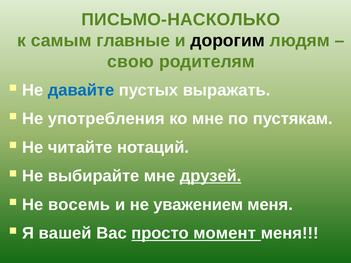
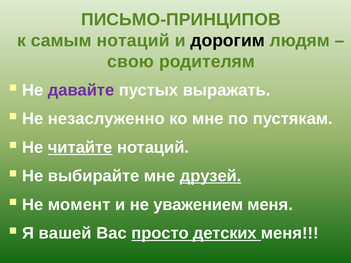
ПИСЬМО-НАСКОЛЬКО: ПИСЬМО-НАСКОЛЬКО -> ПИСЬМО-ПРИНЦИПОВ
самым главные: главные -> нотаций
давайте colour: blue -> purple
употребления: употребления -> незаслуженно
читайте underline: none -> present
восемь: восемь -> момент
момент: момент -> детских
